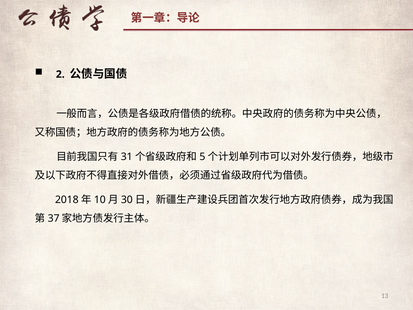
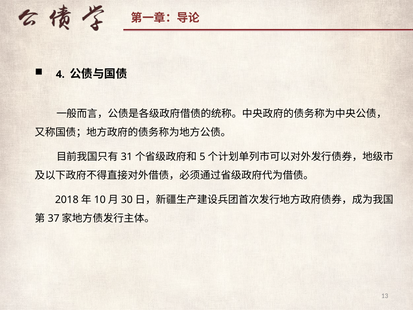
2: 2 -> 4
